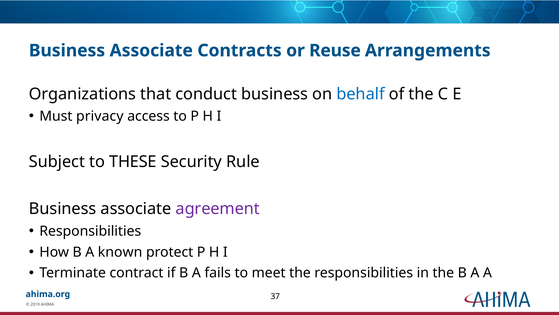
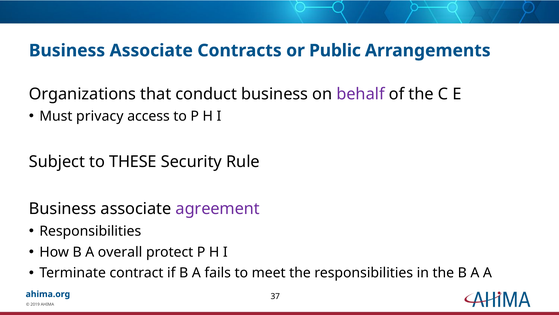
Reuse: Reuse -> Public
behalf colour: blue -> purple
known: known -> overall
